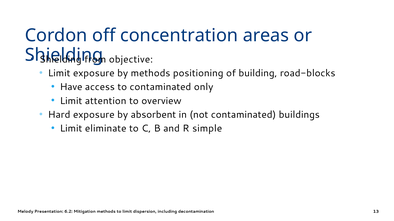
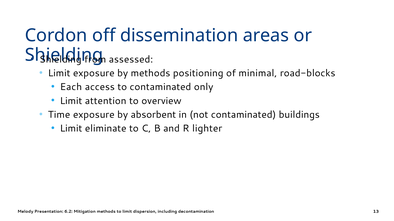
concentration: concentration -> dissemination
objective: objective -> assessed
building: building -> minimal
Have: Have -> Each
Hard: Hard -> Time
simple: simple -> lighter
